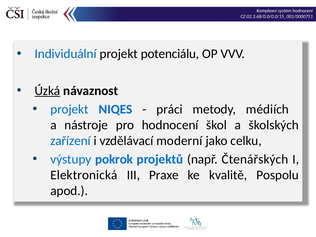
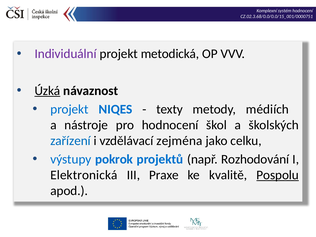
Individuální colour: blue -> purple
potenciálu: potenciálu -> metodická
práci: práci -> texty
moderní: moderní -> zejména
Čtenářských: Čtenářských -> Rozhodování
Pospolu underline: none -> present
